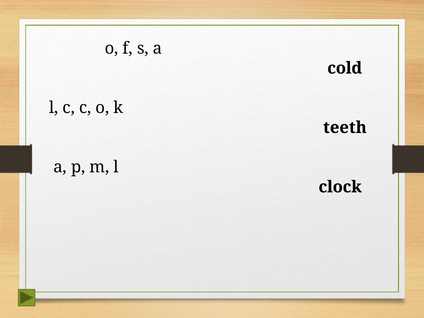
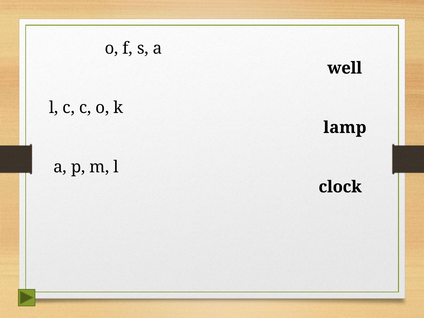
cold: cold -> well
teeth: teeth -> lamp
